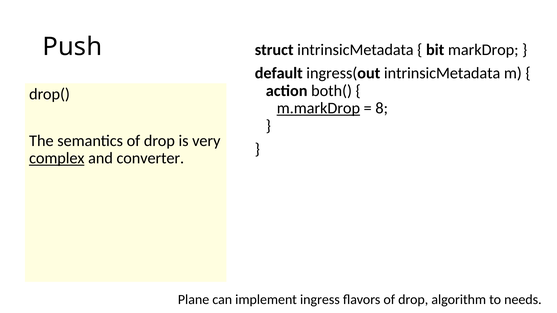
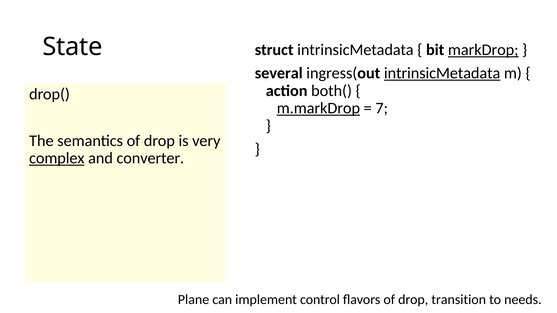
Push: Push -> State
markDrop underline: none -> present
default: default -> several
intrinsicMetadata at (442, 73) underline: none -> present
8: 8 -> 7
ingress: ingress -> control
algorithm: algorithm -> transition
